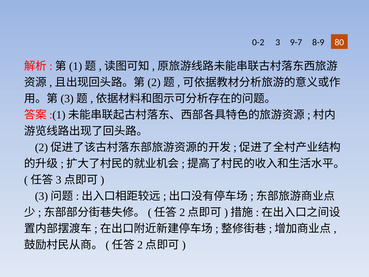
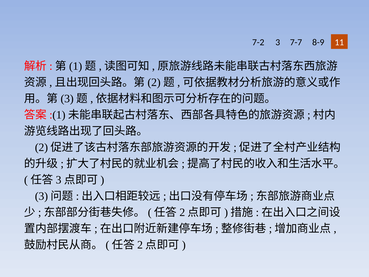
0-2: 0-2 -> 7-2
9-7: 9-7 -> 7-7
80: 80 -> 11
